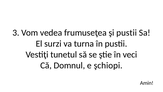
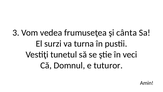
şi pustii: pustii -> cânta
şchiopi: şchiopi -> tuturor
